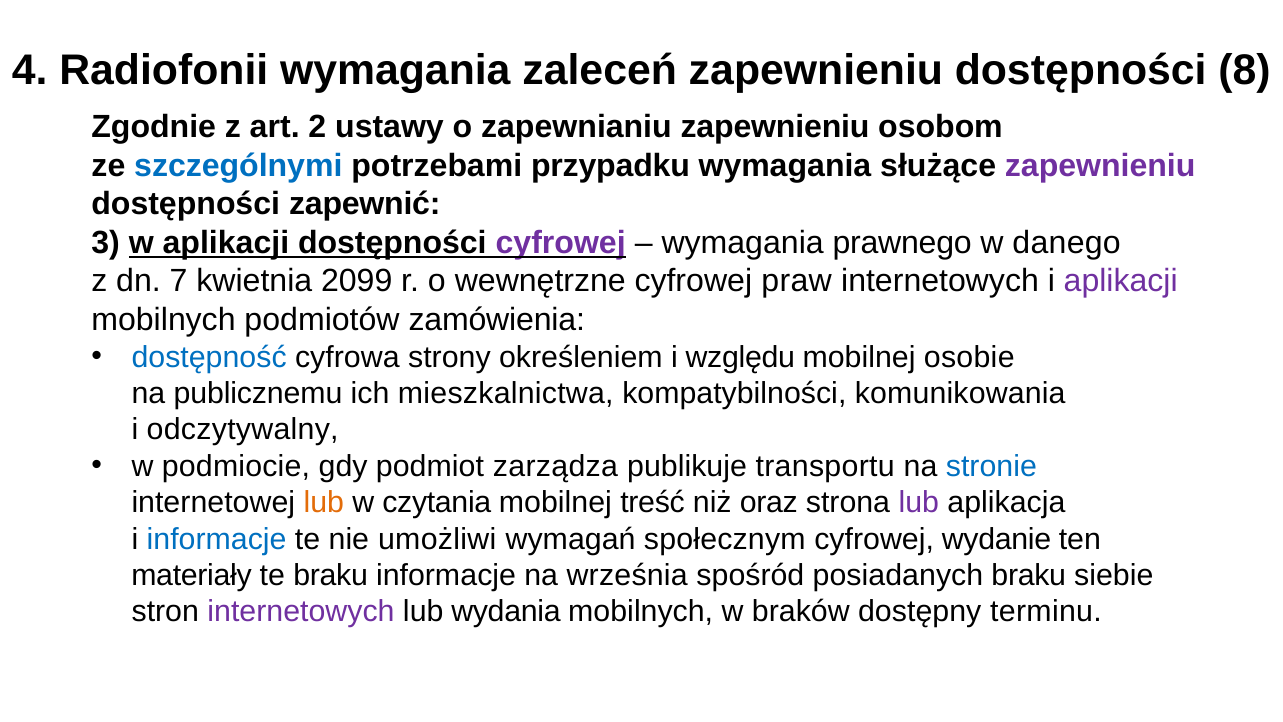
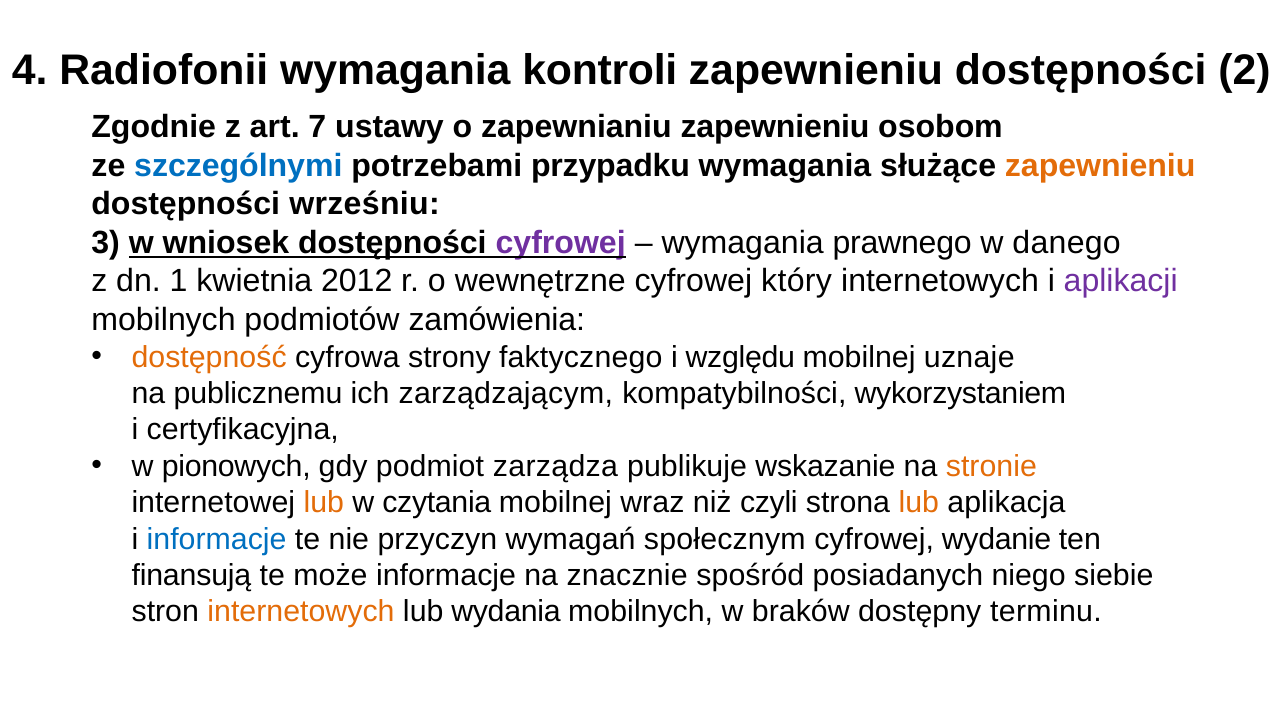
zaleceń: zaleceń -> kontroli
8: 8 -> 2
2: 2 -> 7
zapewnieniu at (1100, 166) colour: purple -> orange
zapewnić: zapewnić -> wrześniu
w aplikacji: aplikacji -> wniosek
7: 7 -> 1
2099: 2099 -> 2012
praw: praw -> który
dostępność colour: blue -> orange
określeniem: określeniem -> faktycznego
osobie: osobie -> uznaje
mieszkalnictwa: mieszkalnictwa -> zarządzającym
komunikowania: komunikowania -> wykorzystaniem
odczytywalny: odczytywalny -> certyfikacyjna
podmiocie: podmiocie -> pionowych
transportu: transportu -> wskazanie
stronie colour: blue -> orange
treść: treść -> wraz
oraz: oraz -> czyli
lub at (919, 502) colour: purple -> orange
umożliwi: umożliwi -> przyczyn
materiały: materiały -> finansują
te braku: braku -> może
września: września -> znacznie
posiadanych braku: braku -> niego
internetowych at (301, 612) colour: purple -> orange
